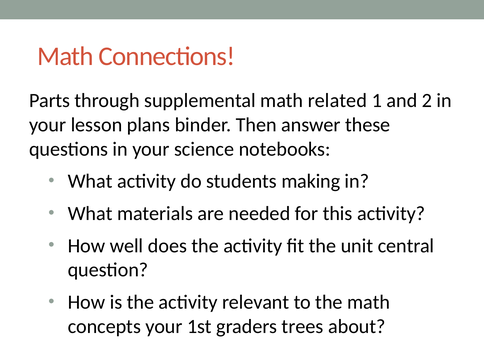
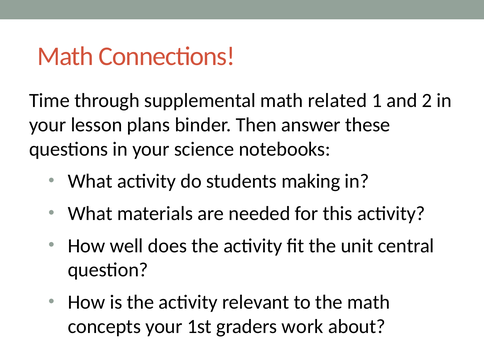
Parts: Parts -> Time
trees: trees -> work
